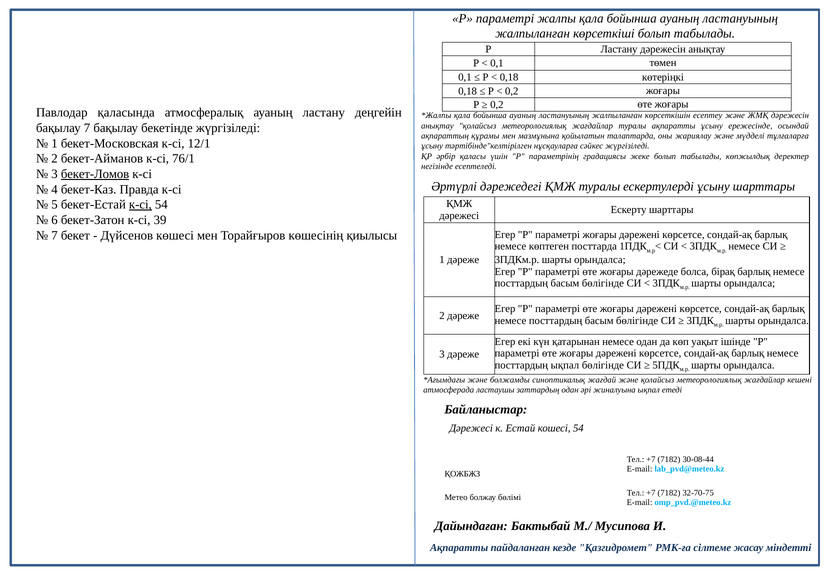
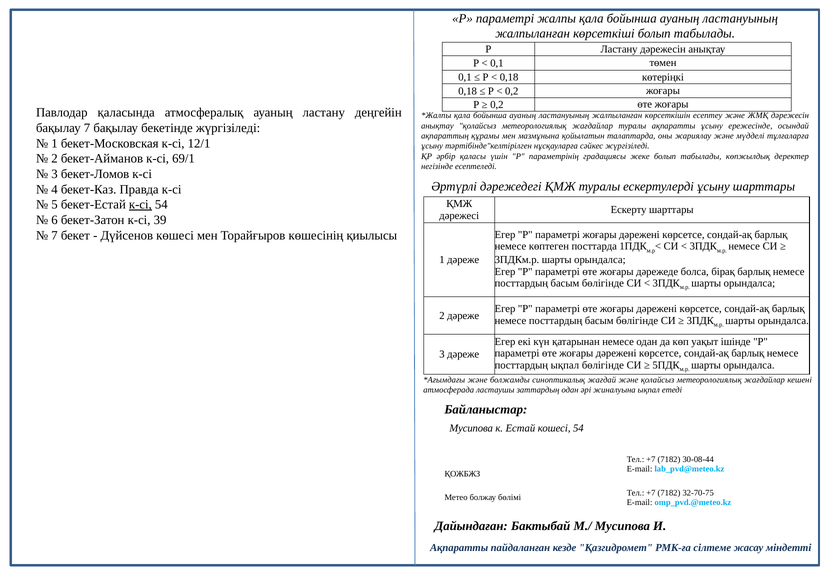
76/1: 76/1 -> 69/1
бекет-Ломов underline: present -> none
Дәрежесі at (471, 428): Дәрежесі -> Мусипова
